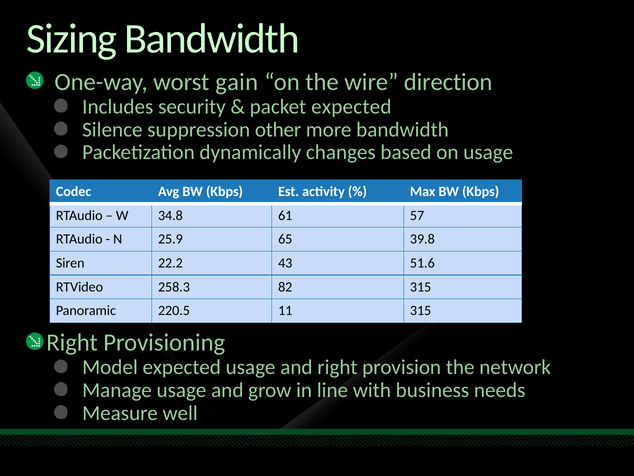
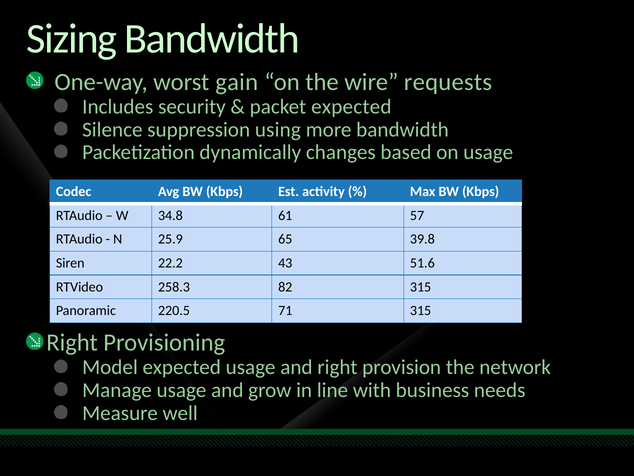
direction: direction -> requests
other: other -> using
11: 11 -> 71
